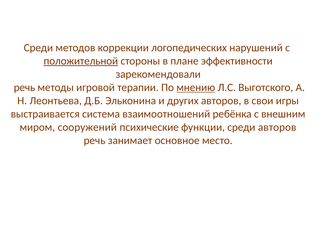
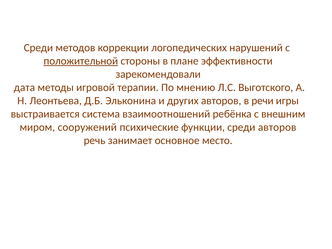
речь at (24, 87): речь -> дата
мнению underline: present -> none
свои: свои -> речи
